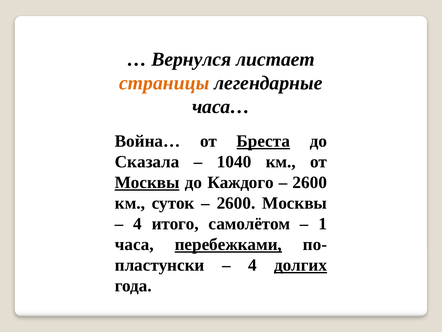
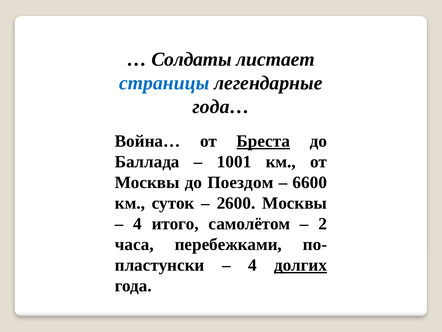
Вернулся: Вернулся -> Солдаты
страницы colour: orange -> blue
часа…: часа… -> года…
Сказала: Сказала -> Баллада
1040: 1040 -> 1001
Москвы at (147, 182) underline: present -> none
Каждого: Каждого -> Поездом
2600 at (310, 182): 2600 -> 6600
1: 1 -> 2
перебежками underline: present -> none
